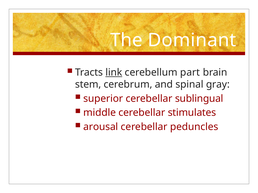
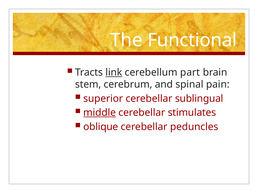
Dominant: Dominant -> Functional
gray: gray -> pain
middle underline: none -> present
arousal: arousal -> oblique
